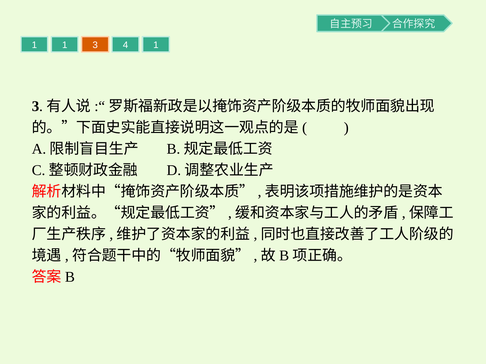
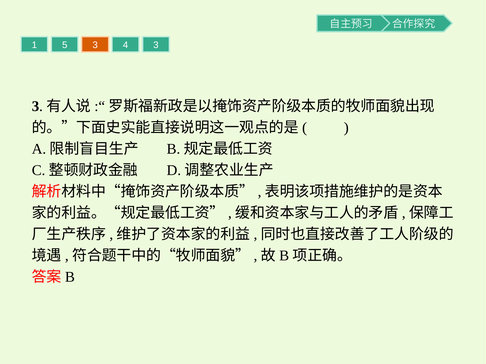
1 1: 1 -> 5
4 1: 1 -> 3
